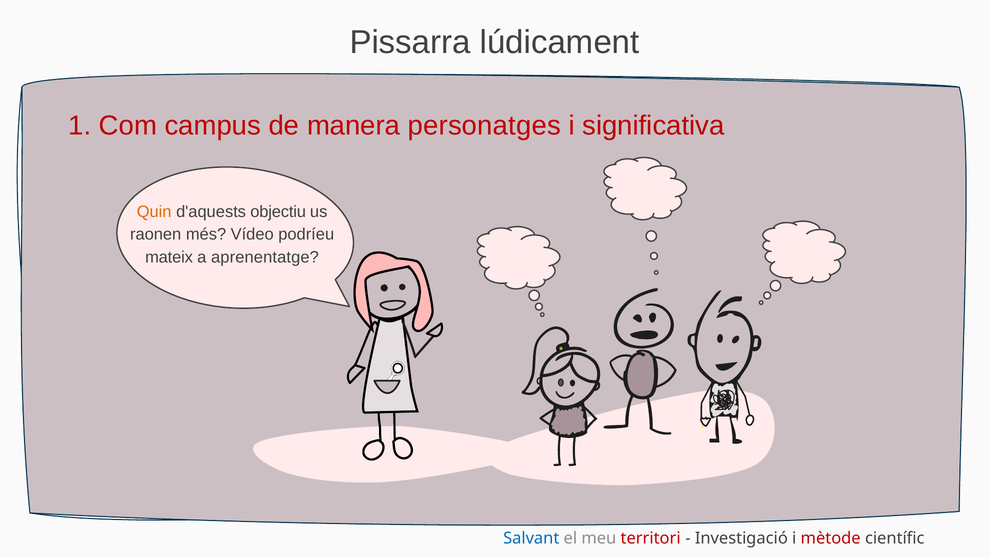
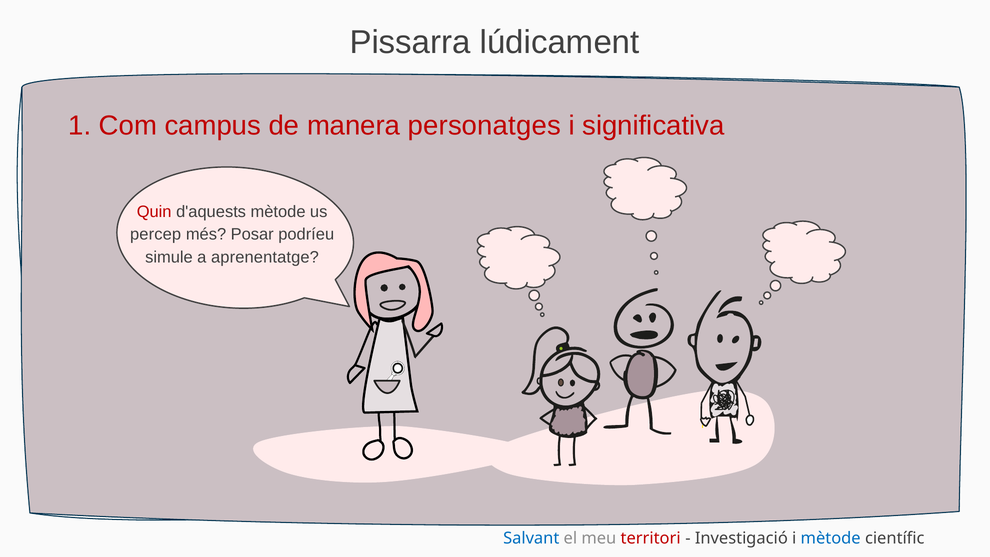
Quin colour: orange -> red
d'aquests objectiu: objectiu -> mètode
raonen: raonen -> percep
Vídeo: Vídeo -> Posar
mateix: mateix -> simule
mètode at (831, 538) colour: red -> blue
